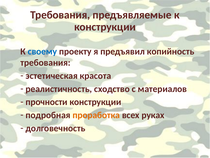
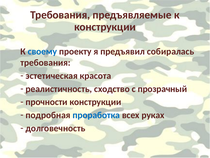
копийность: копийность -> собиралась
материалов: материалов -> прозрачный
проработка colour: orange -> blue
